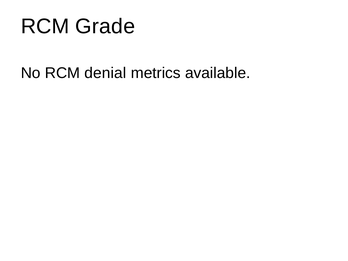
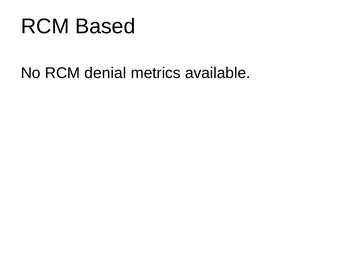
Grade: Grade -> Based
